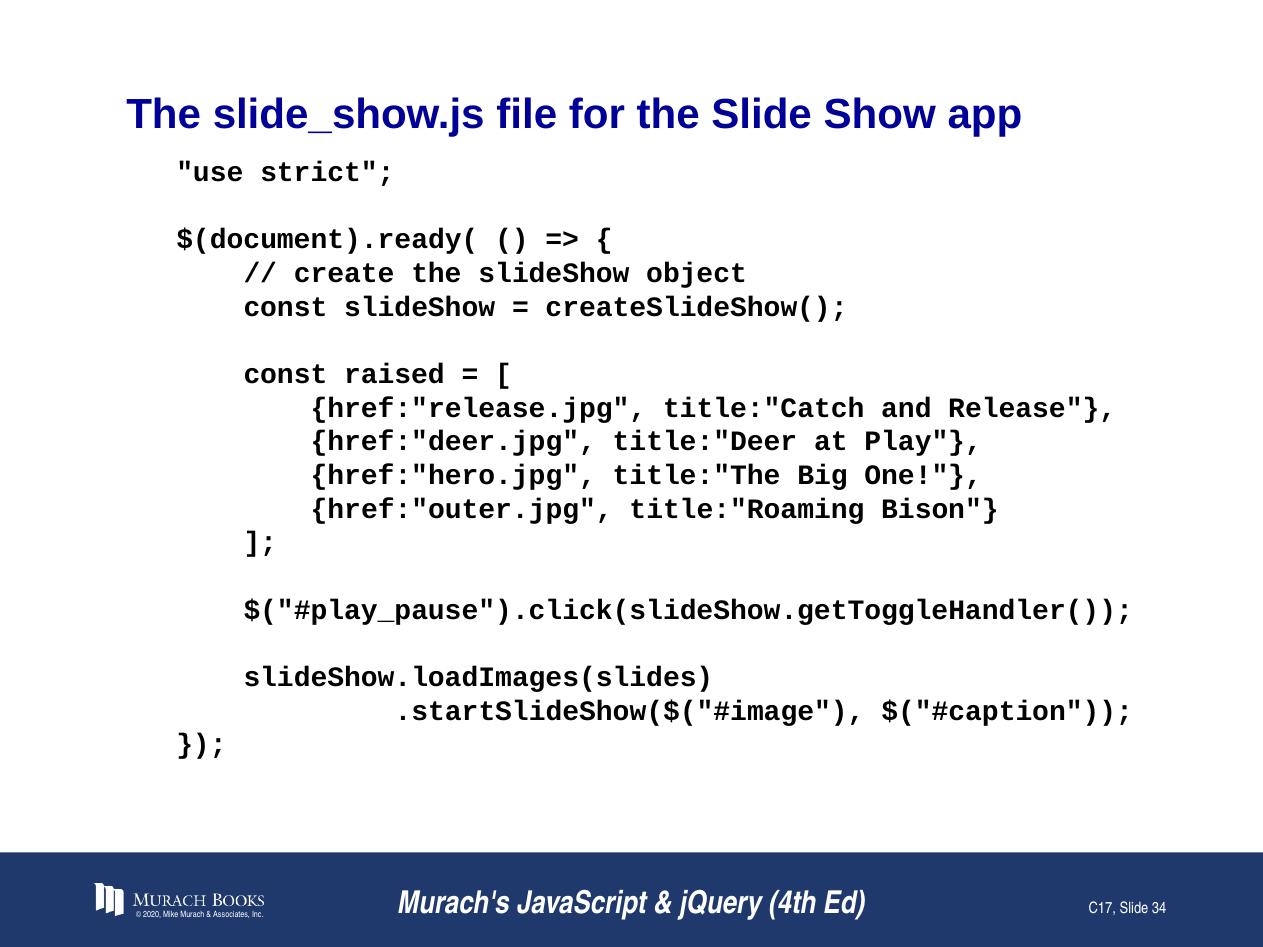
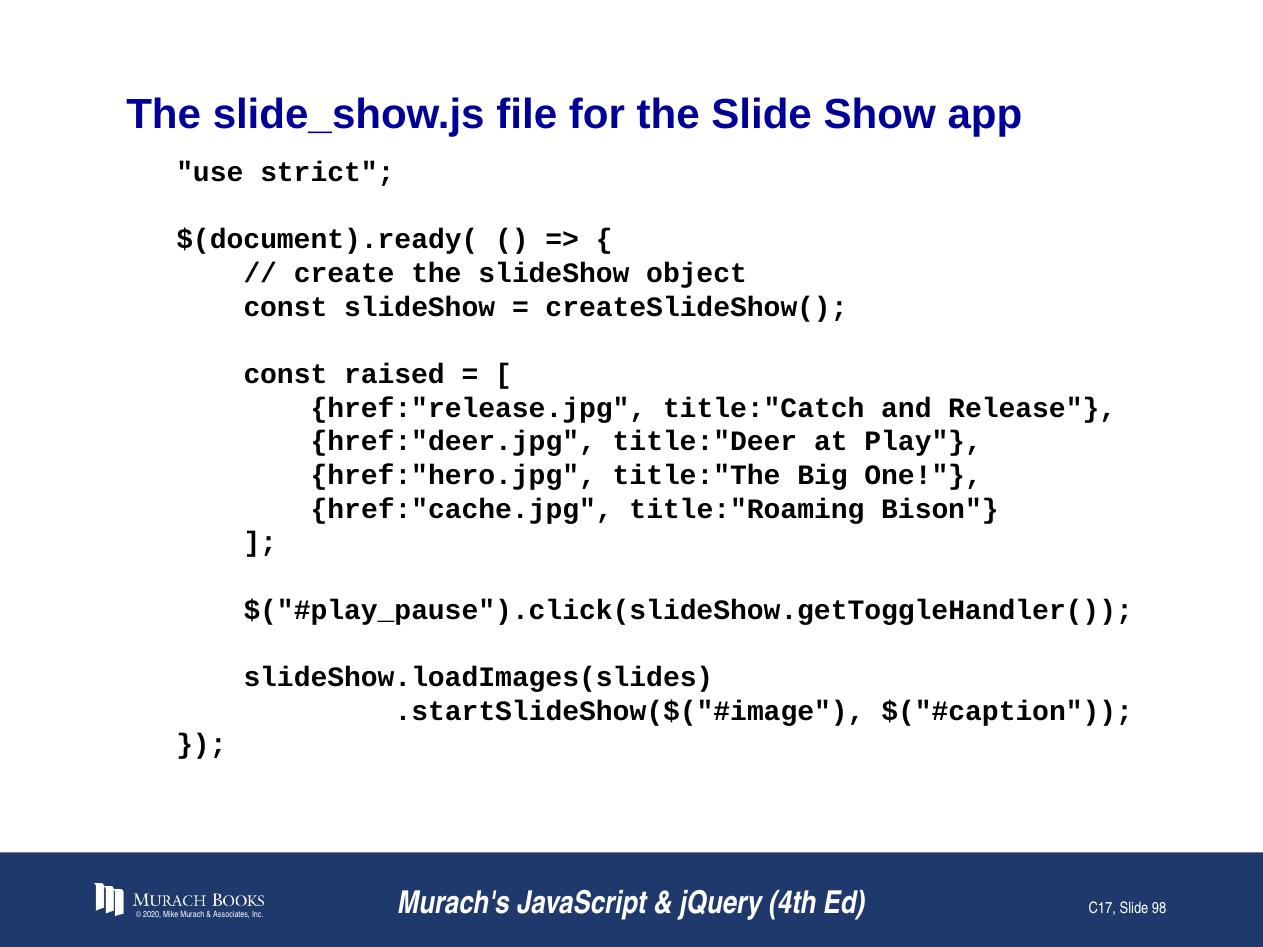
href:"outer.jpg: href:"outer.jpg -> href:"cache.jpg
34: 34 -> 98
